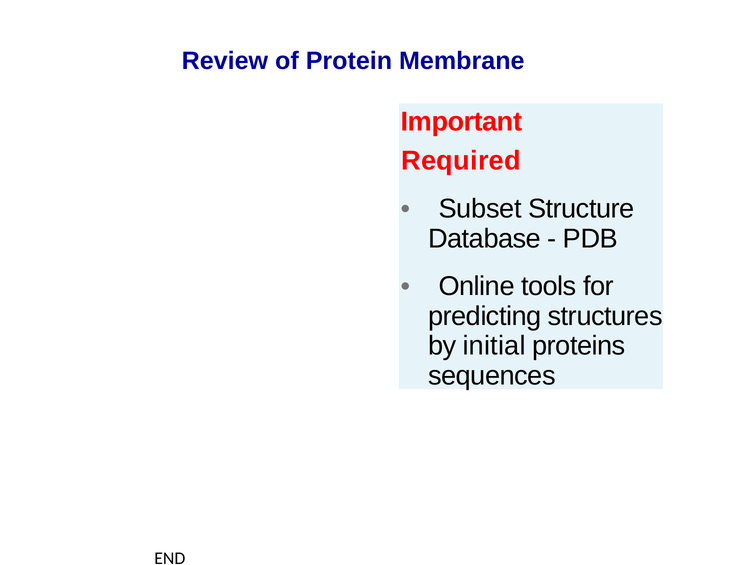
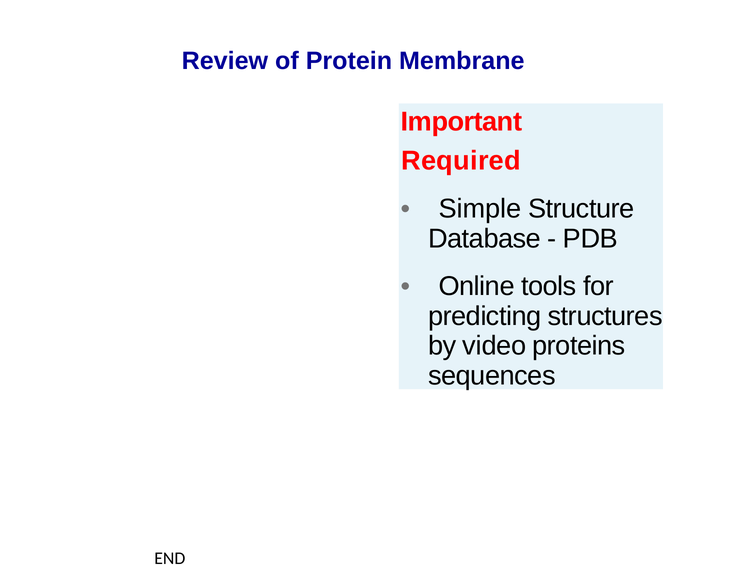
Subset: Subset -> Simple
initial: initial -> video
